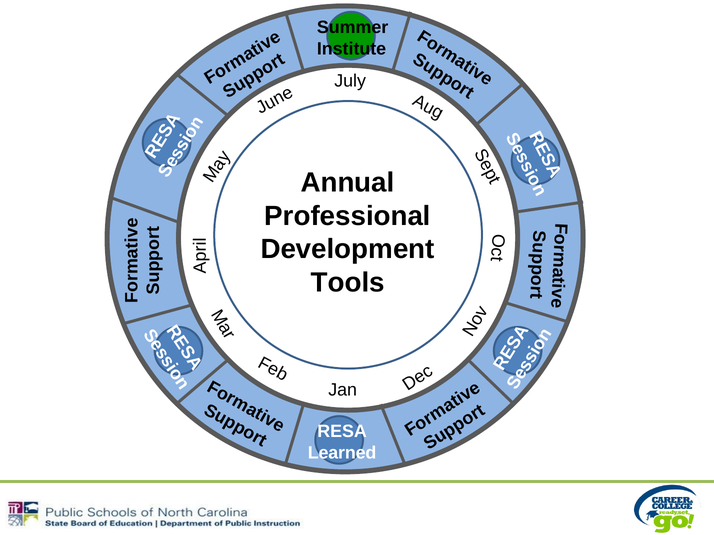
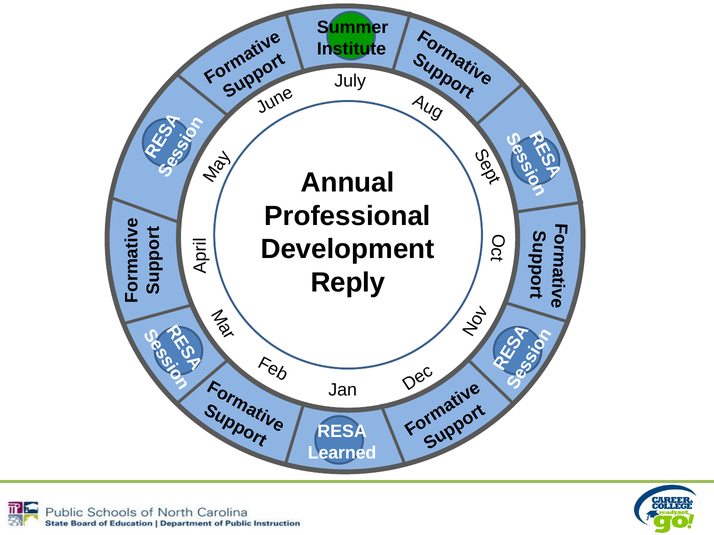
Tools: Tools -> Reply
